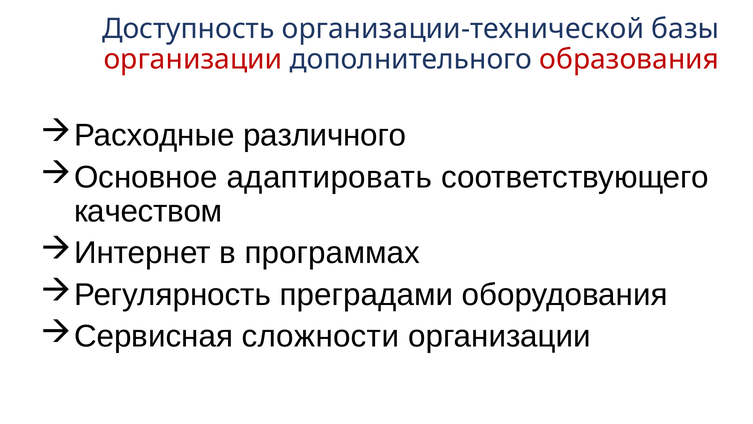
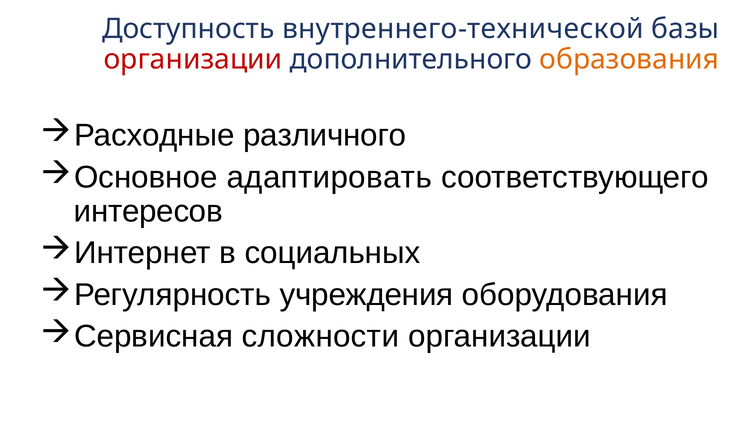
организации-технической: организации-технической -> внутреннего-технической
образования colour: red -> orange
качеством: качеством -> интересов
программах: программах -> социальных
преградами: преградами -> учреждения
